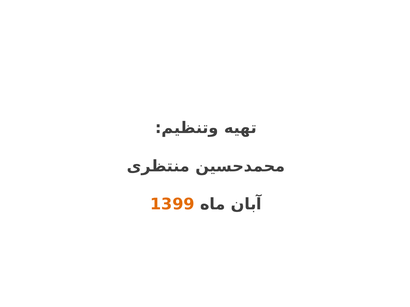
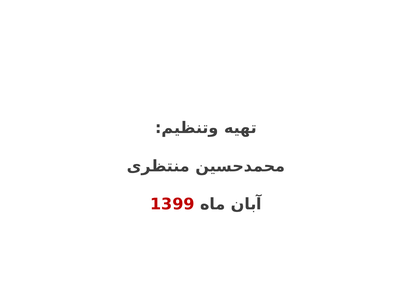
1399 colour: orange -> red
